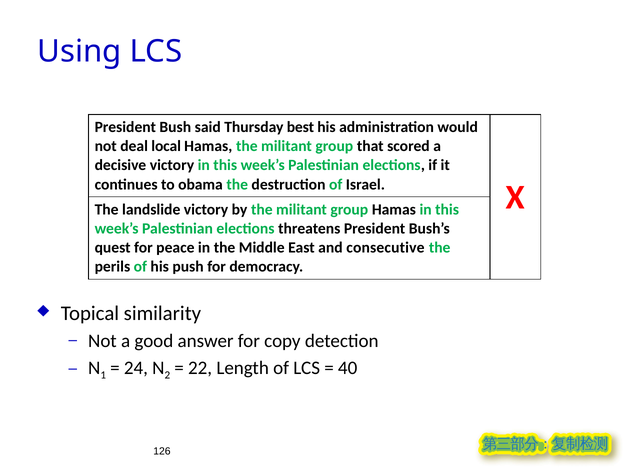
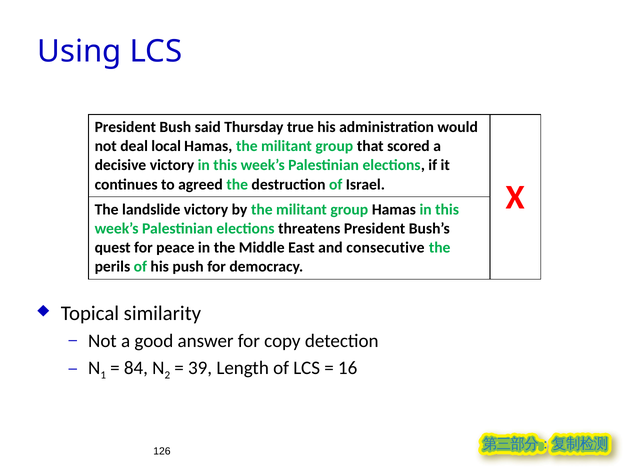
best: best -> true
obama: obama -> agreed
24: 24 -> 84
22: 22 -> 39
40: 40 -> 16
